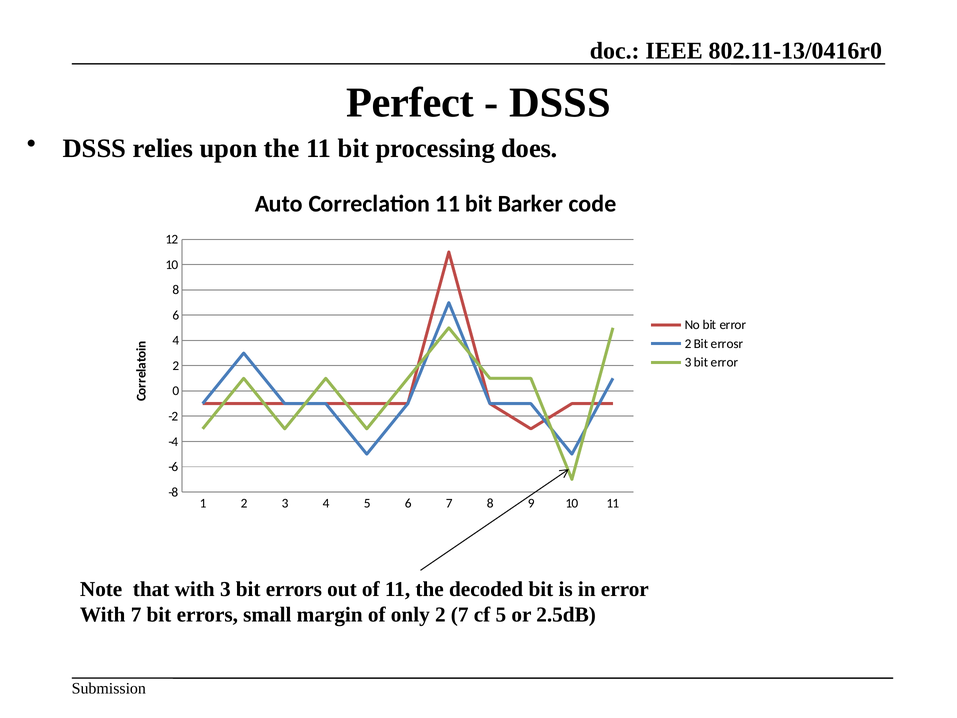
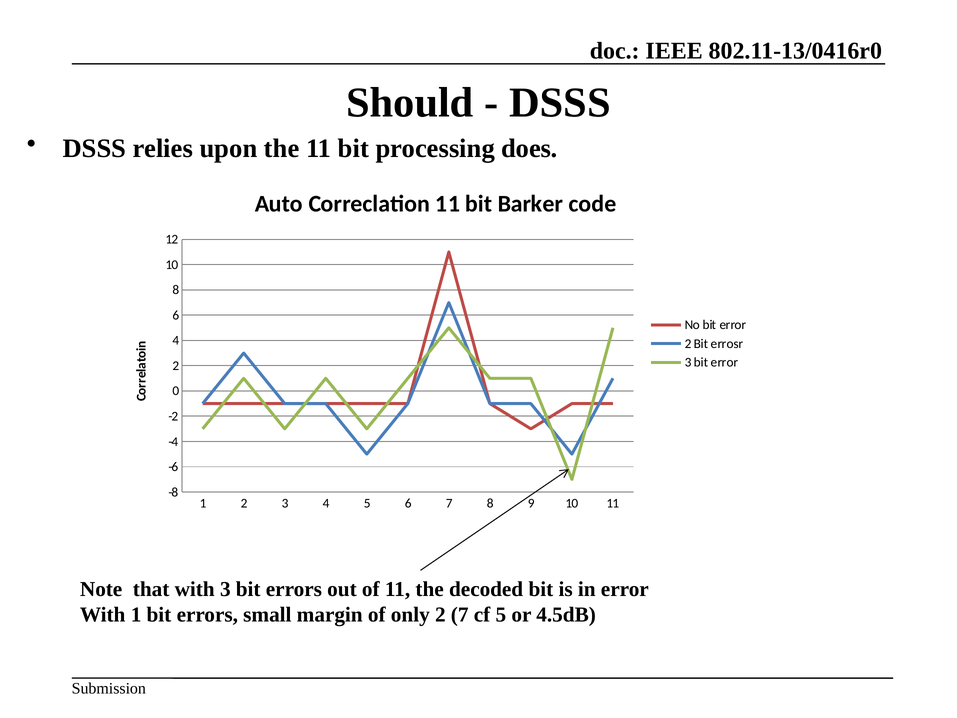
Perfect: Perfect -> Should
With 7: 7 -> 1
2.5dB: 2.5dB -> 4.5dB
